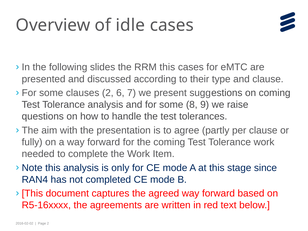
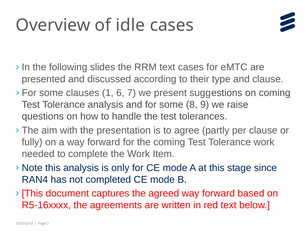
RRM this: this -> text
clauses 2: 2 -> 1
